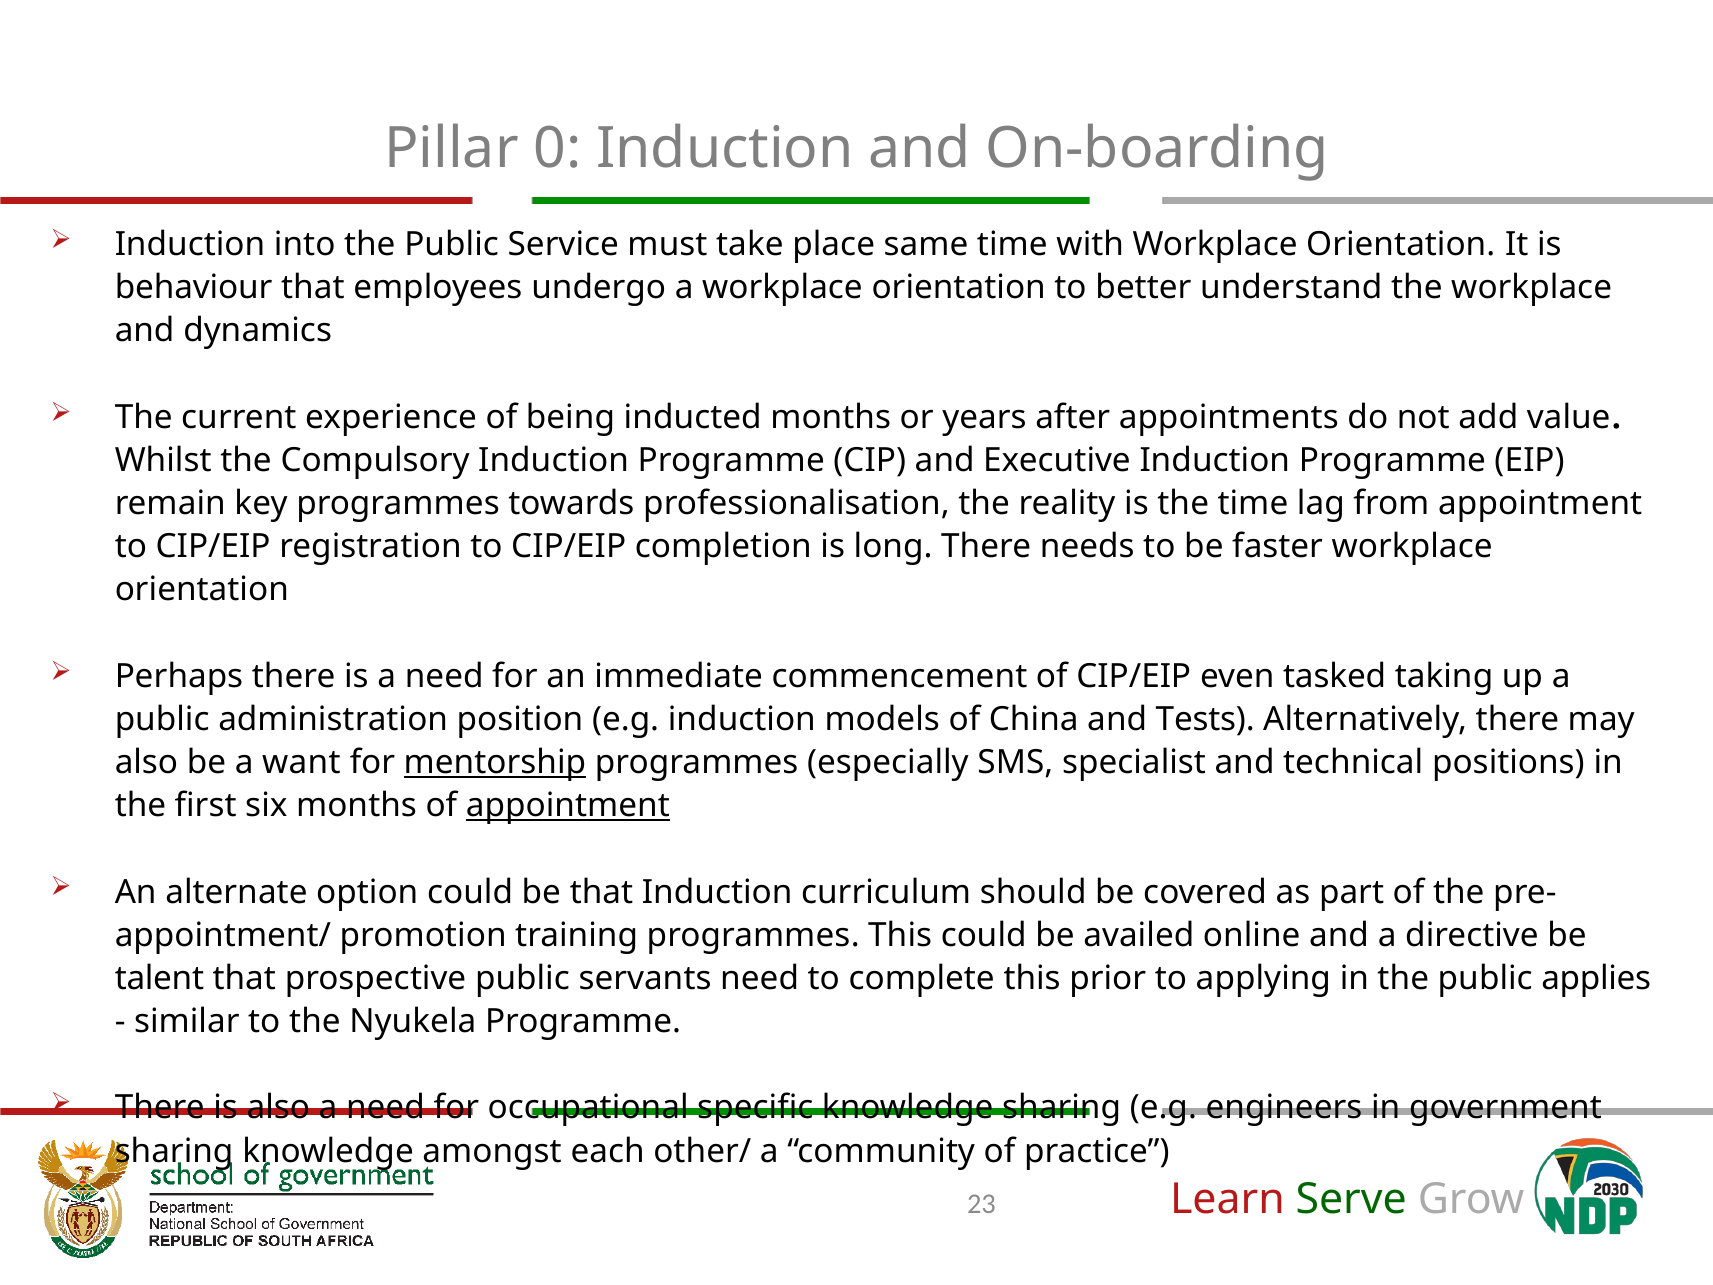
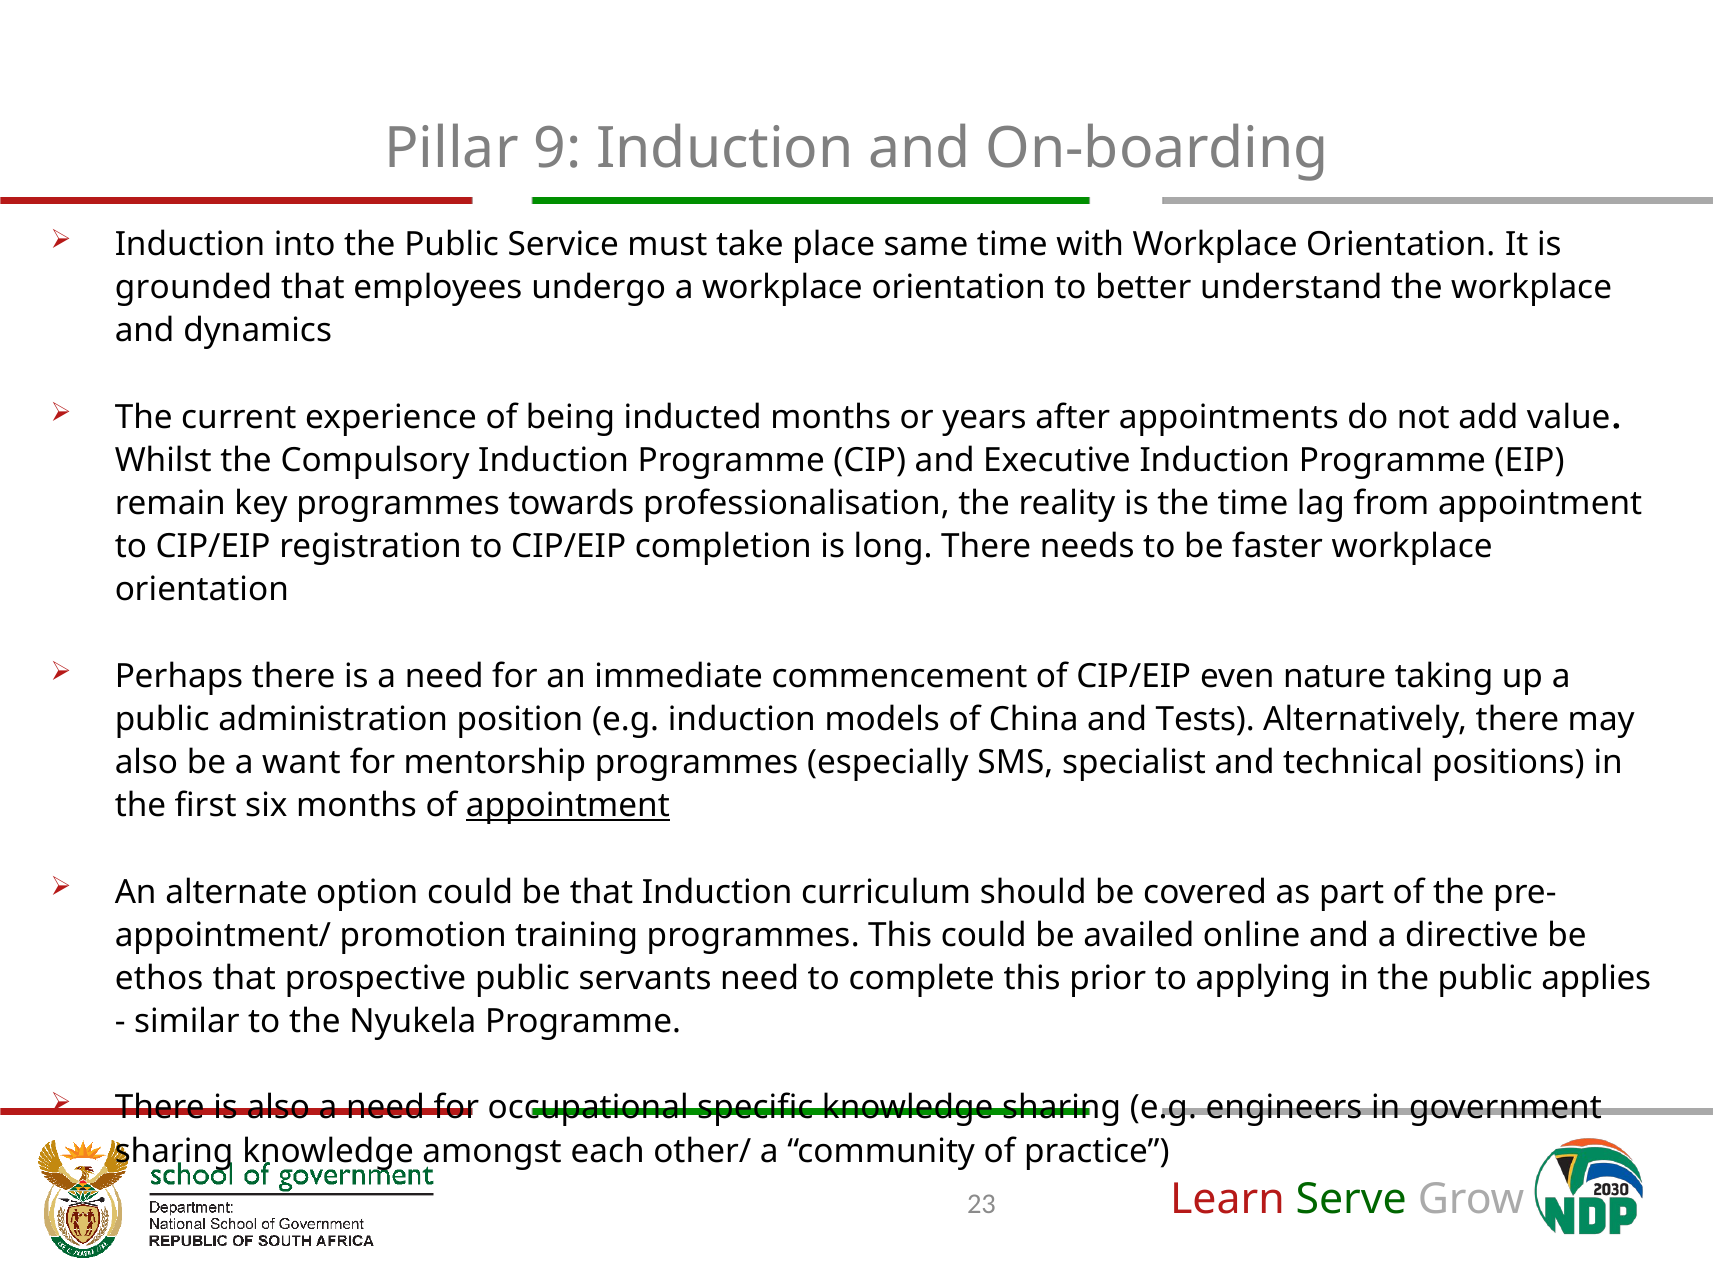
0: 0 -> 9
behaviour: behaviour -> grounded
tasked: tasked -> nature
mentorship underline: present -> none
talent: talent -> ethos
